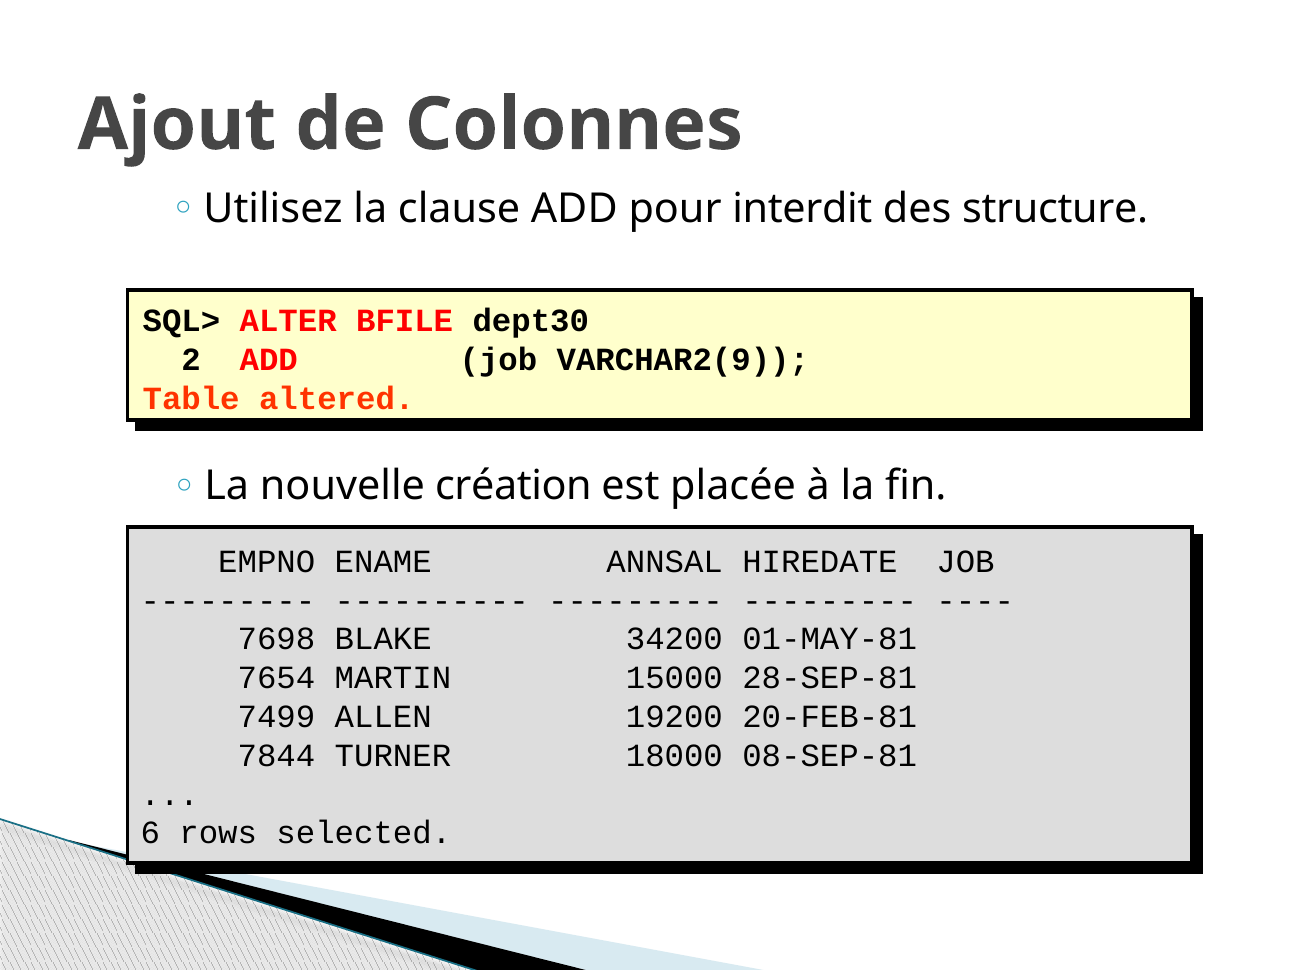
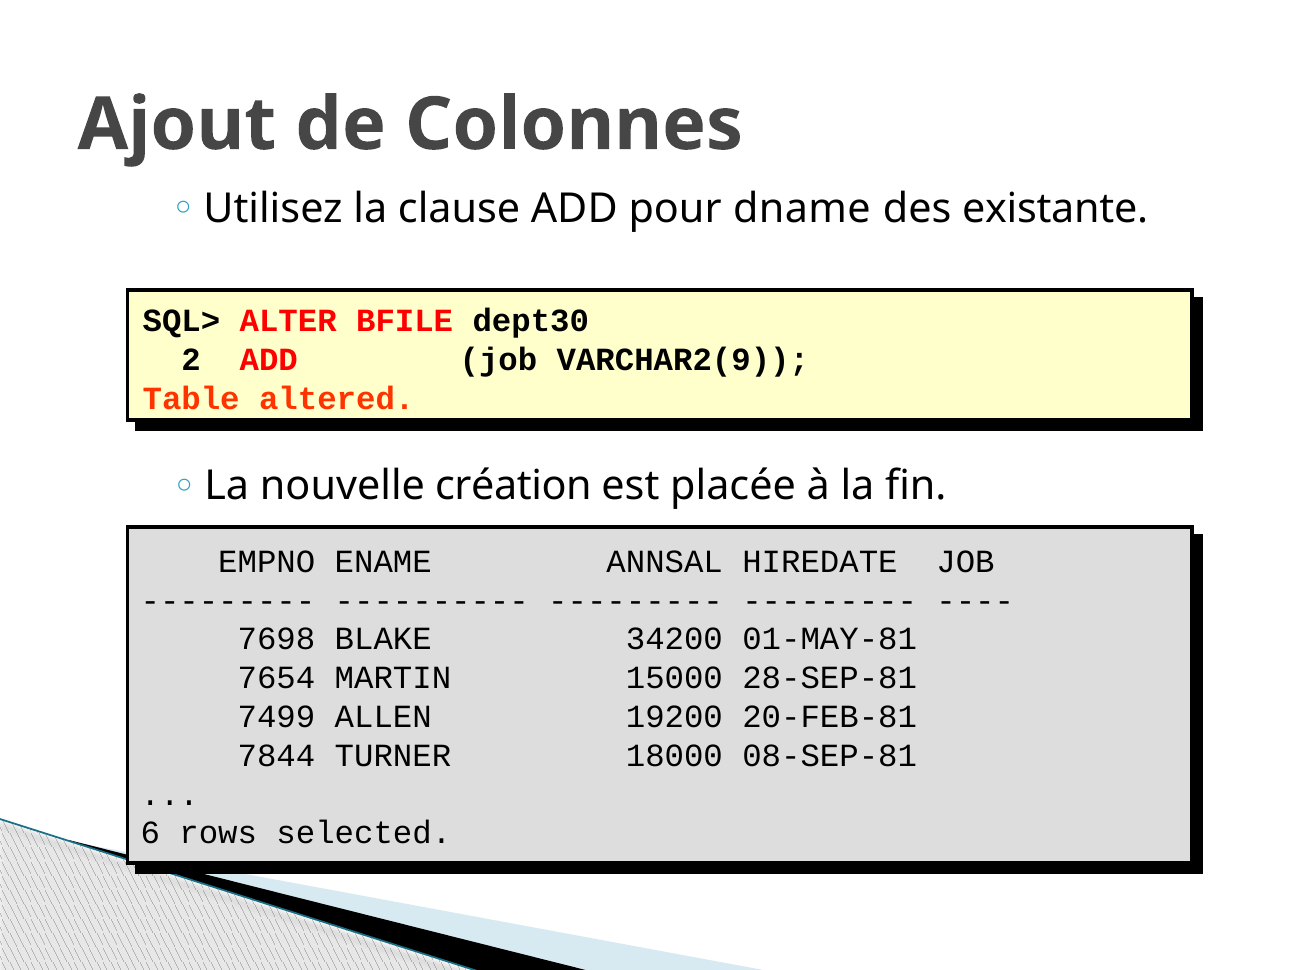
interdit: interdit -> dname
structure: structure -> existante
